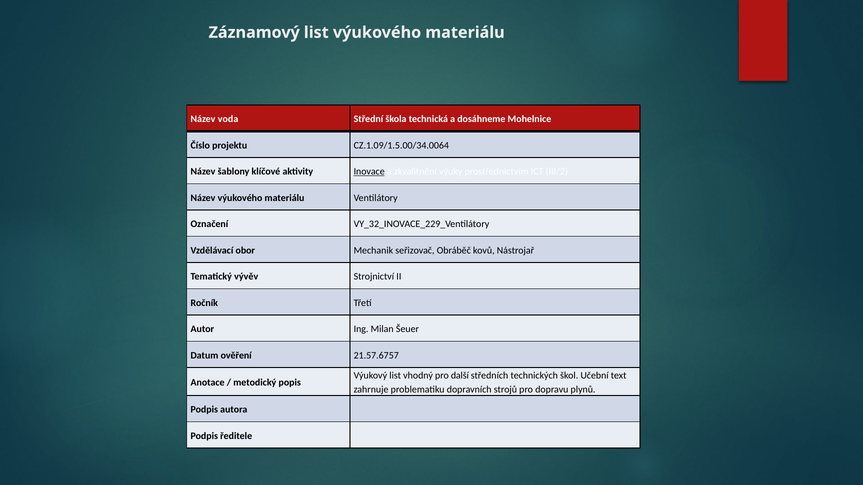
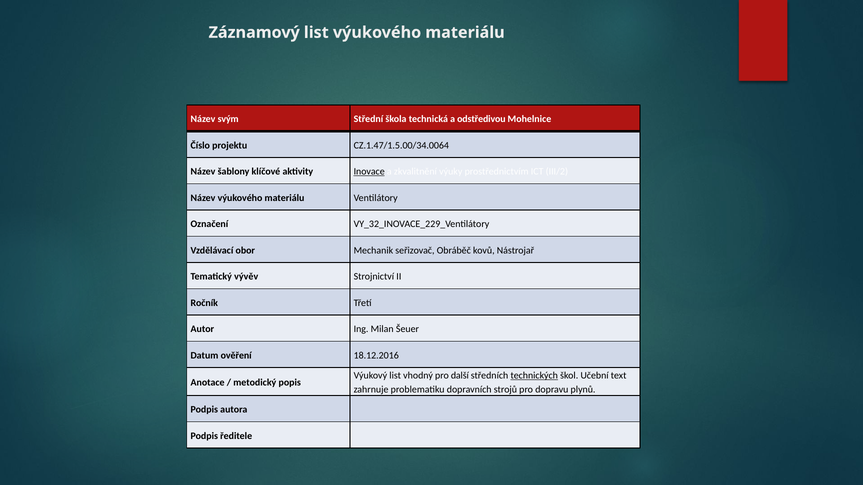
voda: voda -> svým
dosáhneme: dosáhneme -> odstředivou
CZ.1.09/1.5.00/34.0064: CZ.1.09/1.5.00/34.0064 -> CZ.1.47/1.5.00/34.0064
21.57.6757: 21.57.6757 -> 18.12.2016
technických underline: none -> present
